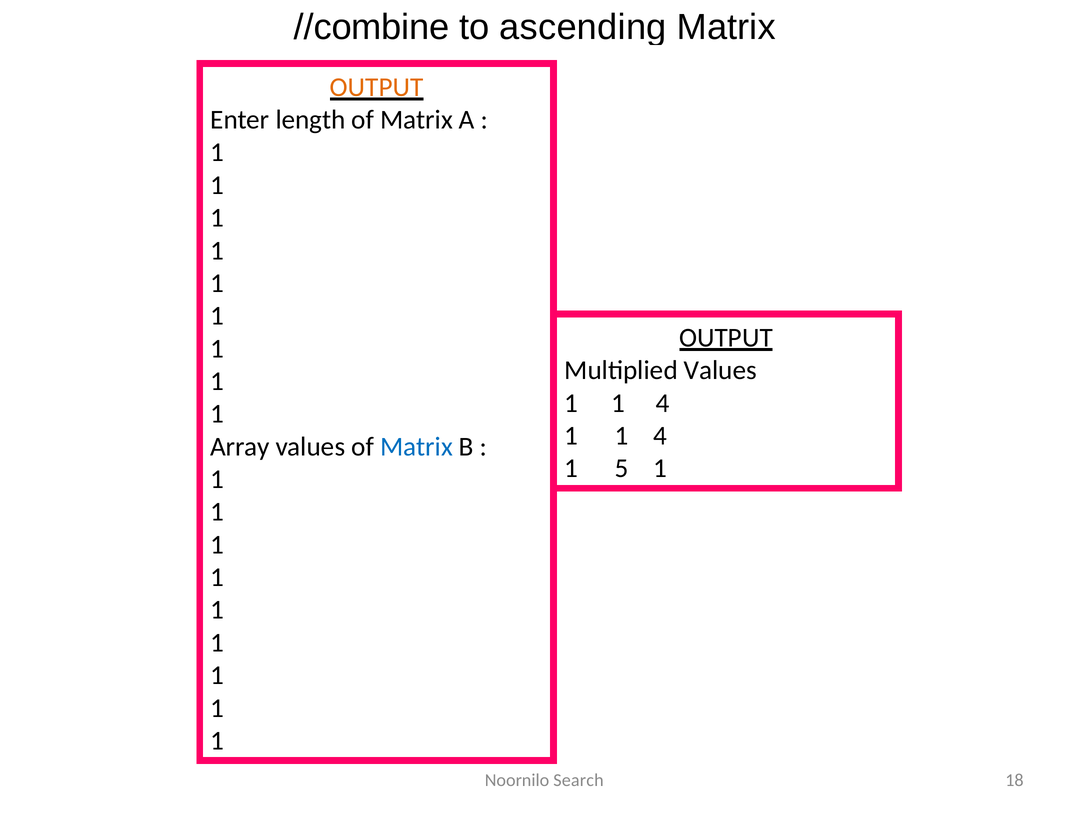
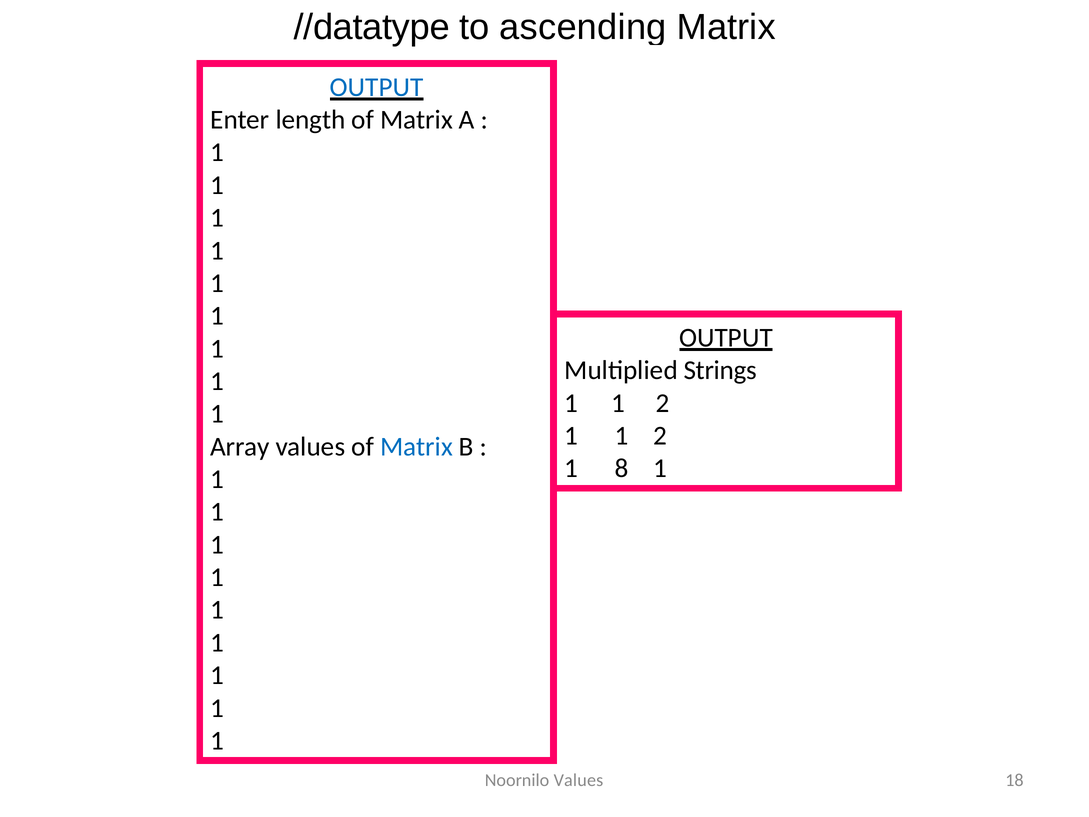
//combine: //combine -> //datatype
OUTPUT at (377, 87) colour: orange -> blue
Multiplied Values: Values -> Strings
4 at (663, 403): 4 -> 2
4 at (660, 436): 4 -> 2
5: 5 -> 8
Noornilo Search: Search -> Values
